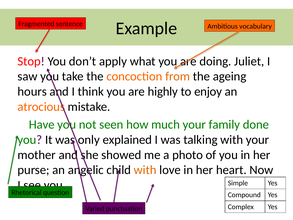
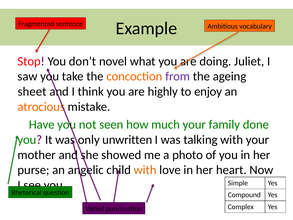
apply: apply -> novel
from colour: orange -> purple
hours: hours -> sheet
explained: explained -> unwritten
